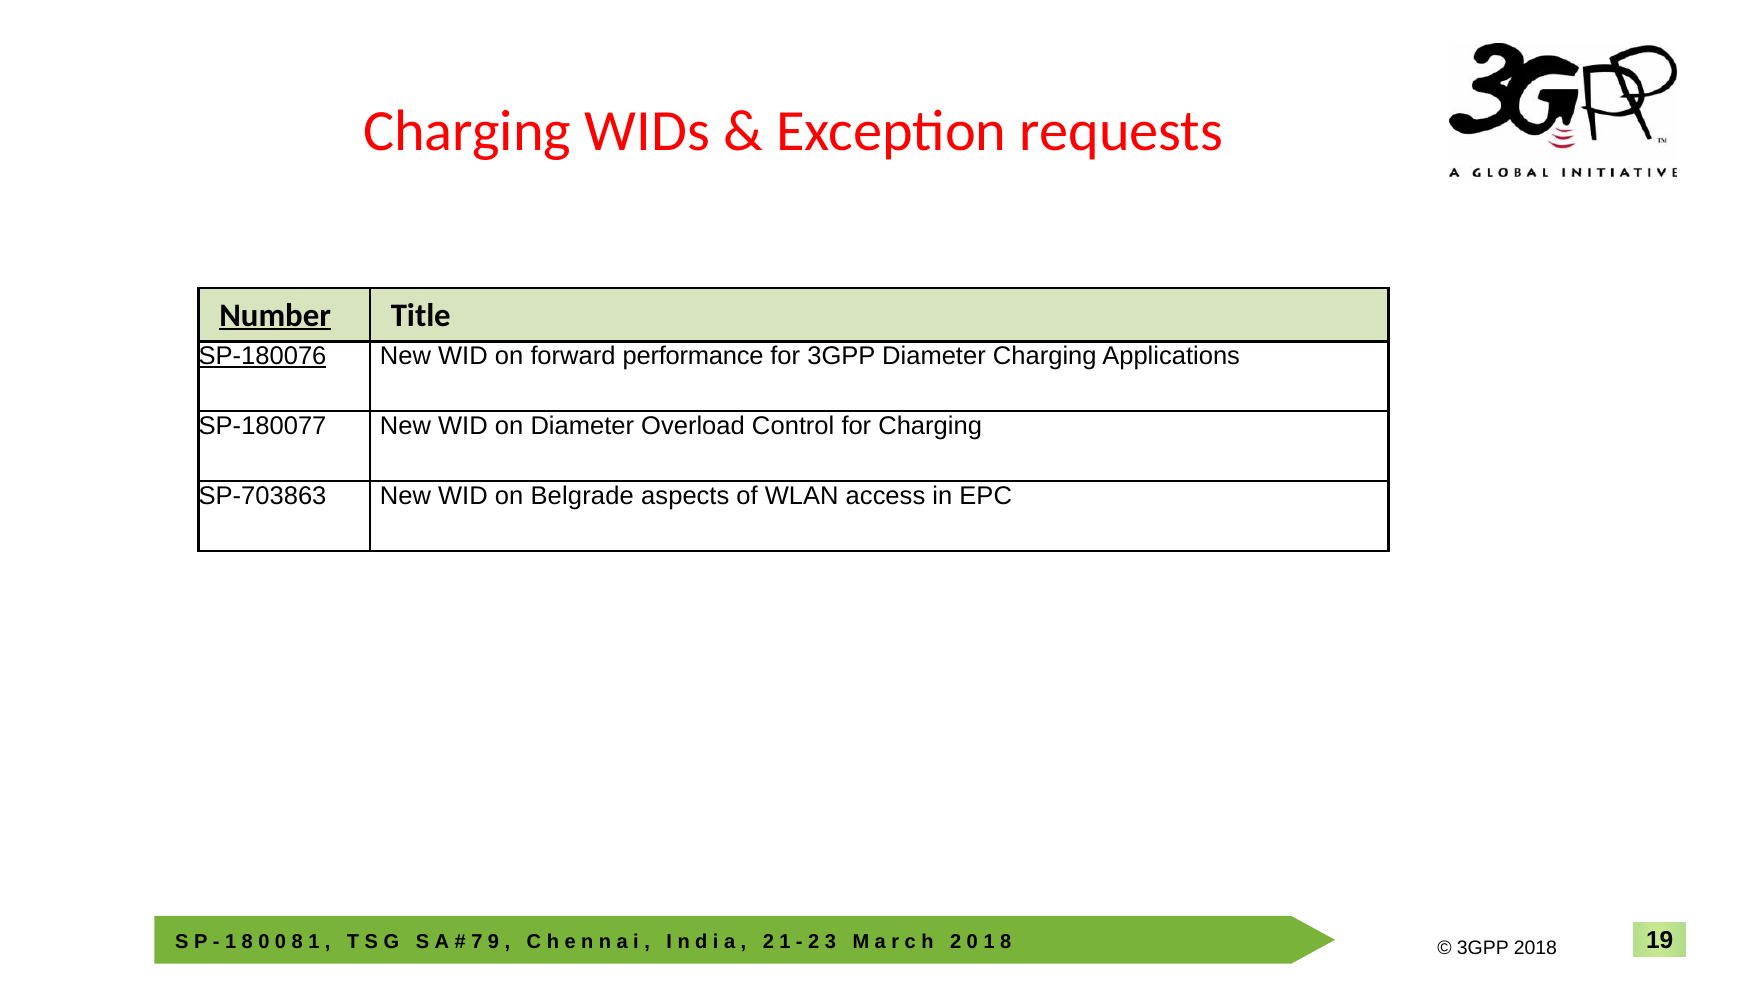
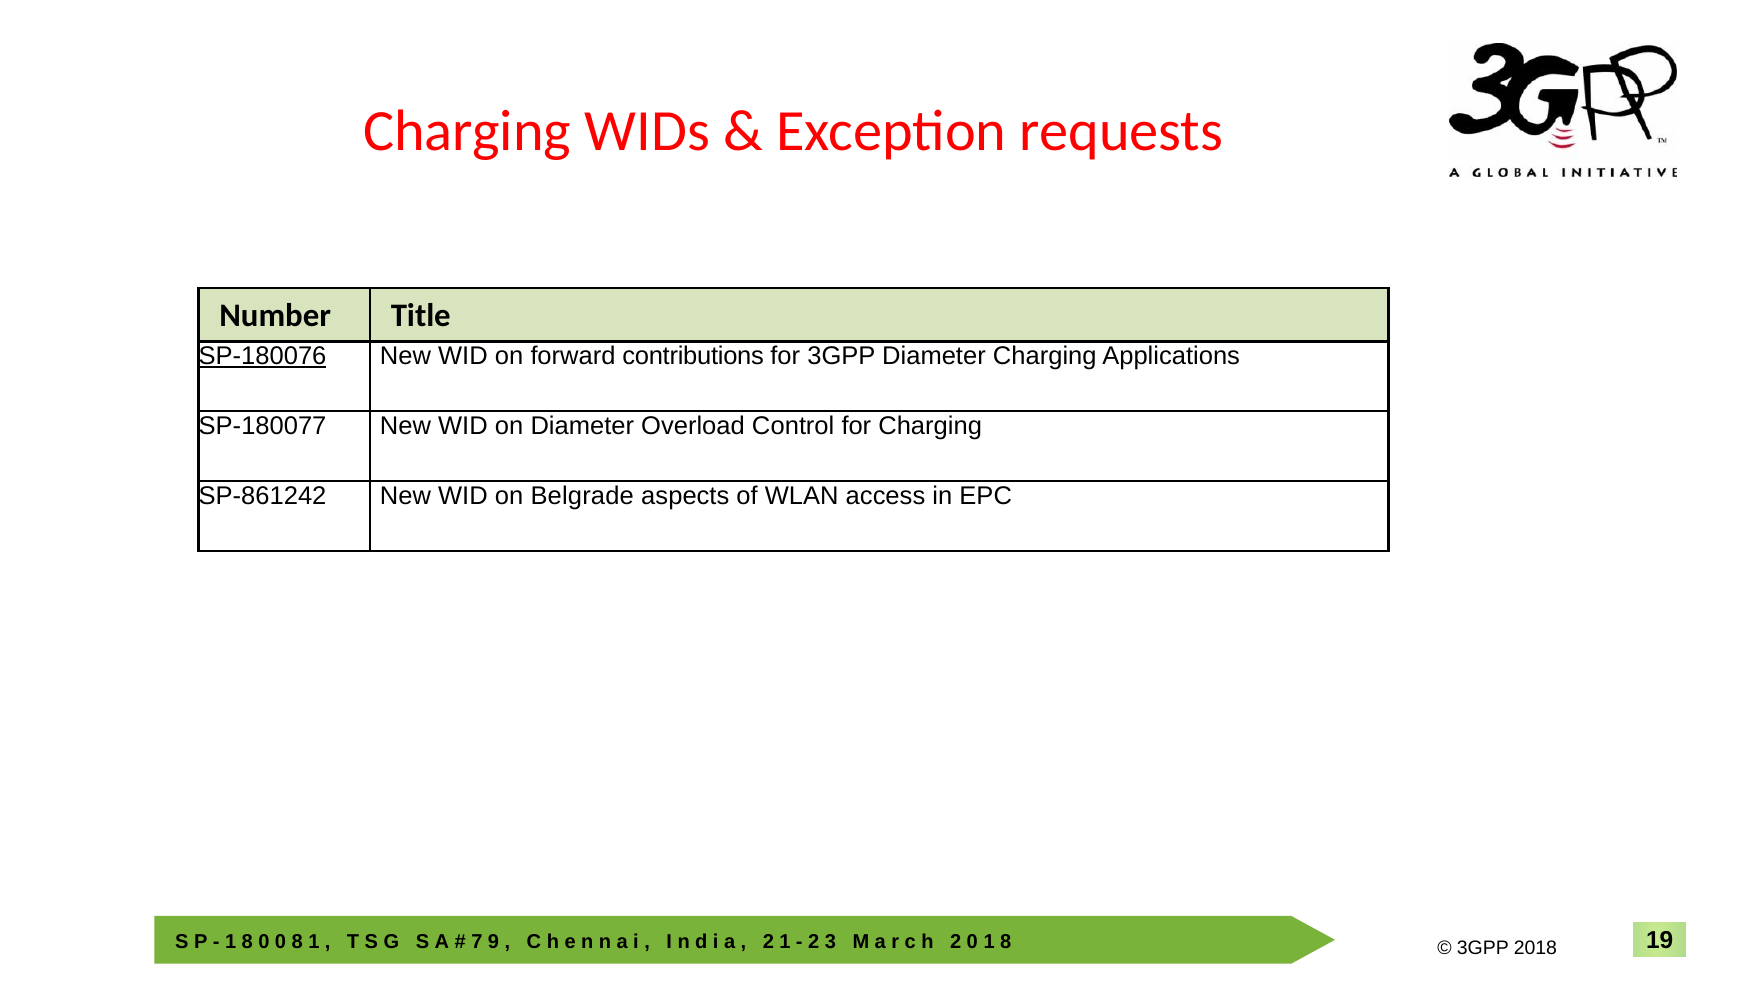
Number underline: present -> none
performance: performance -> contributions
SP-703863: SP-703863 -> SP-861242
